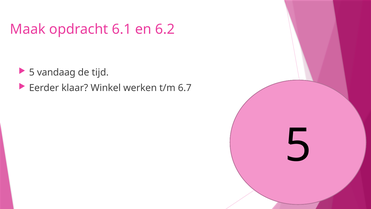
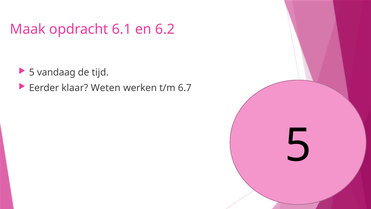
Winkel: Winkel -> Weten
